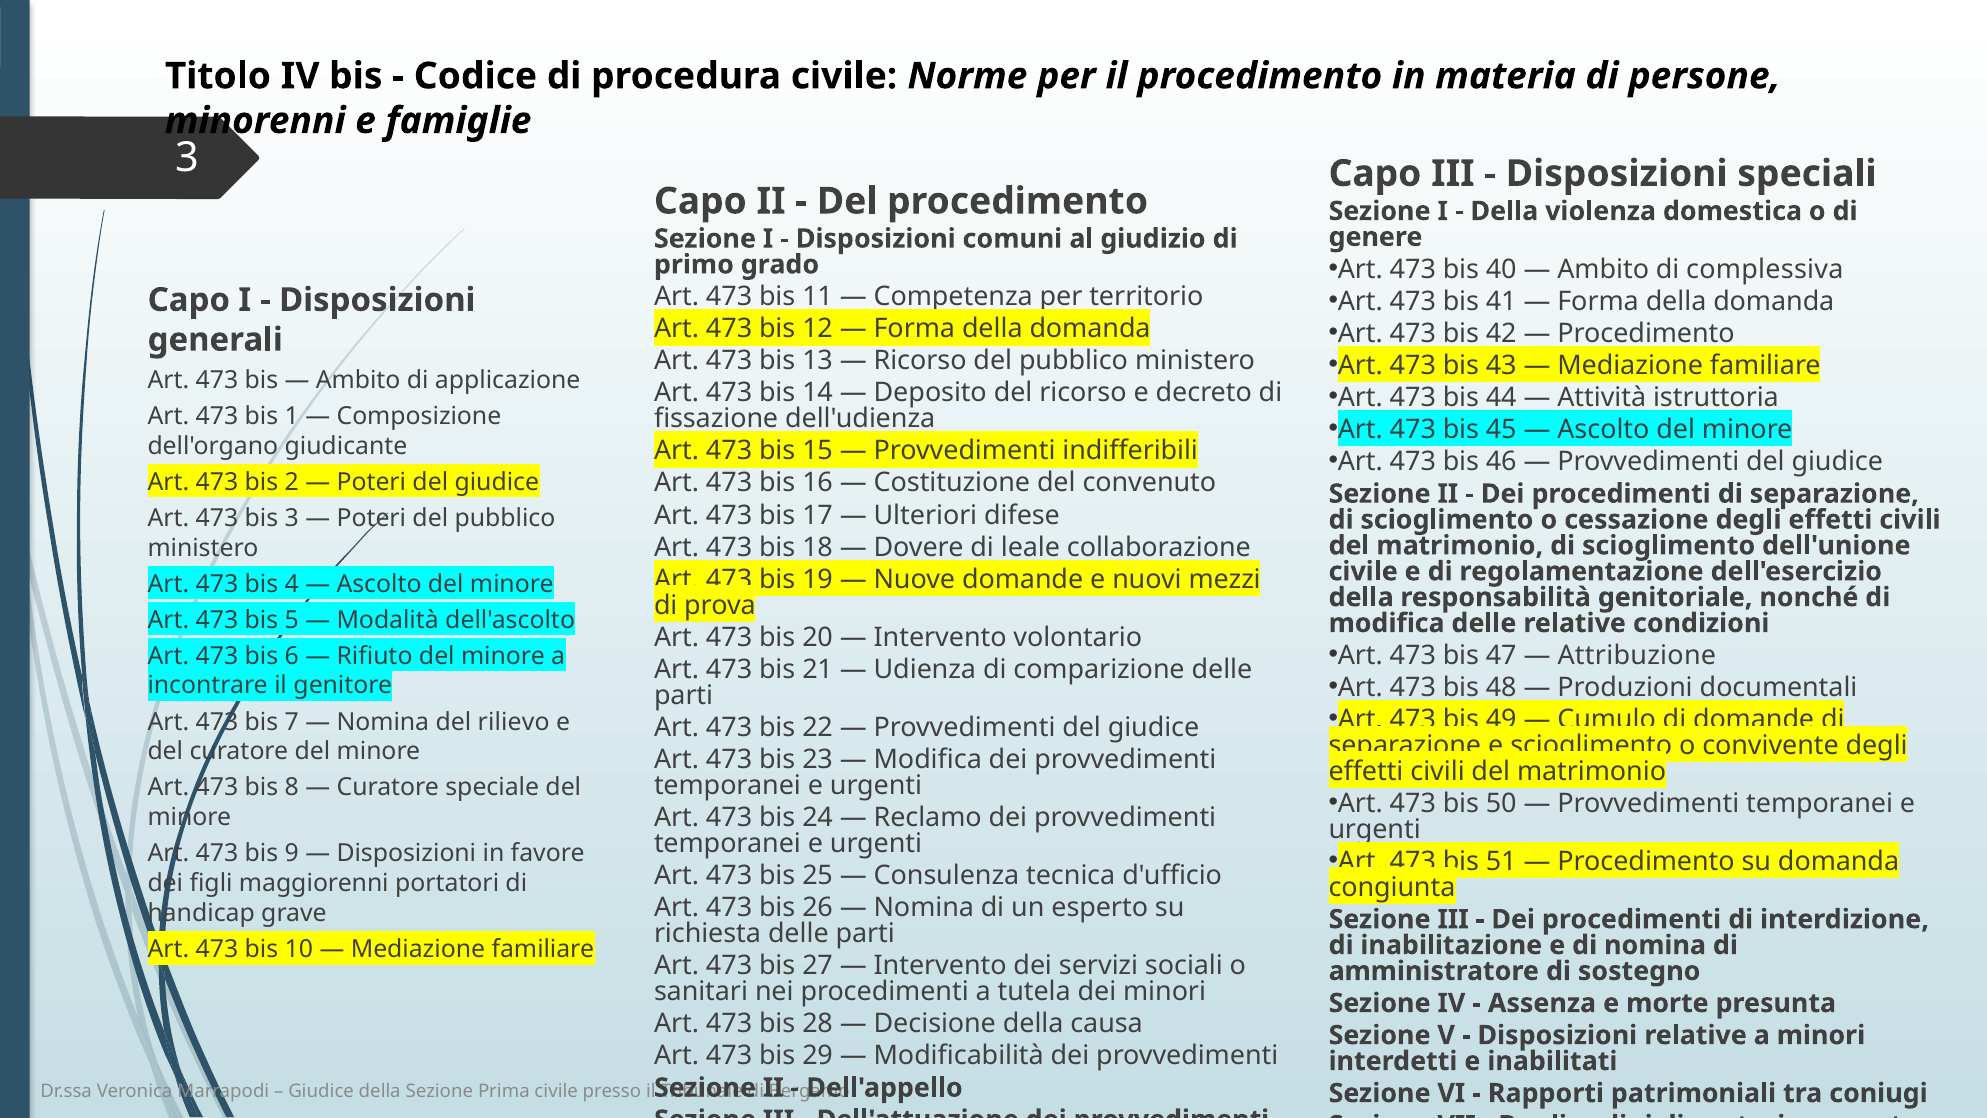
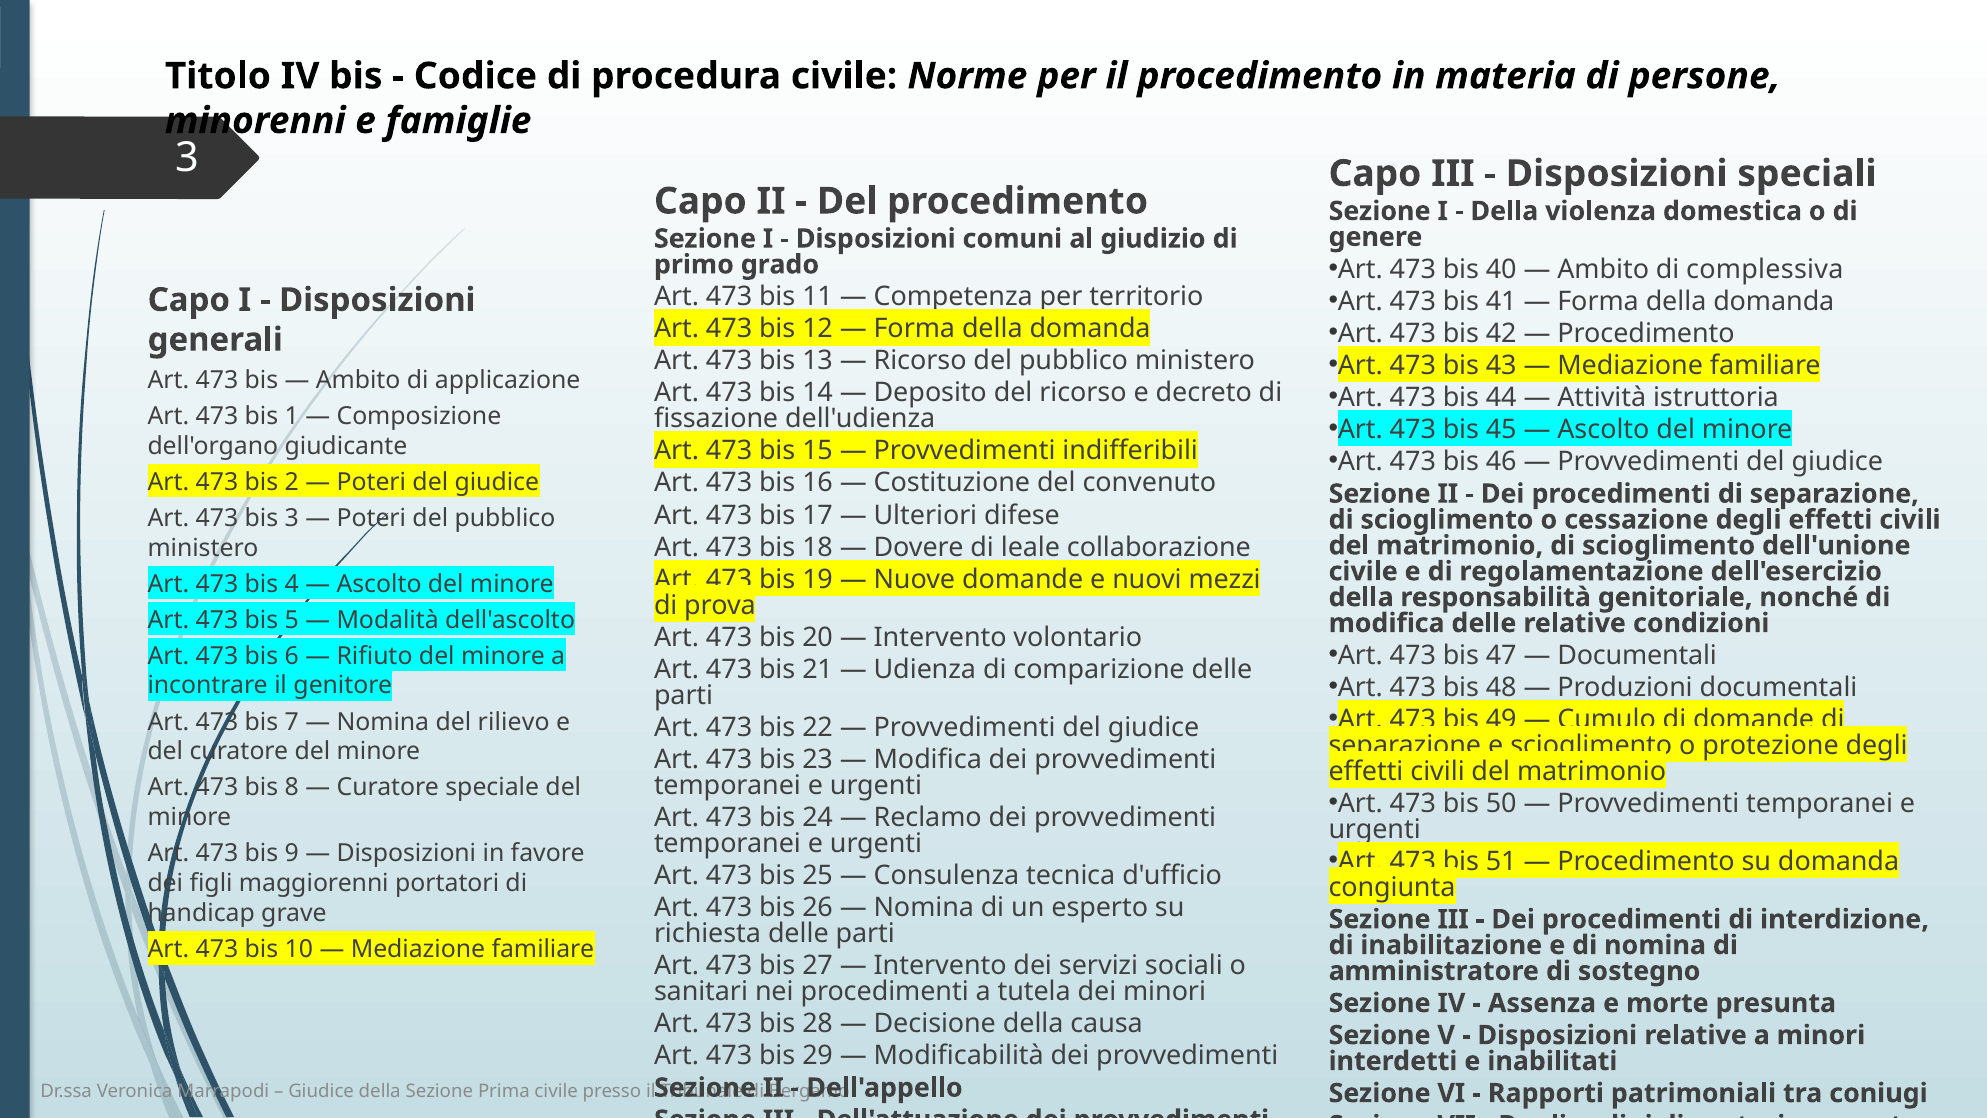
Attribuzione at (1637, 655): Attribuzione -> Documentali
o convivente: convivente -> protezione
